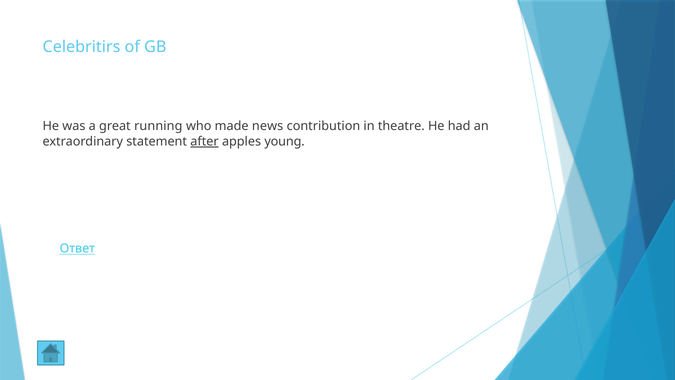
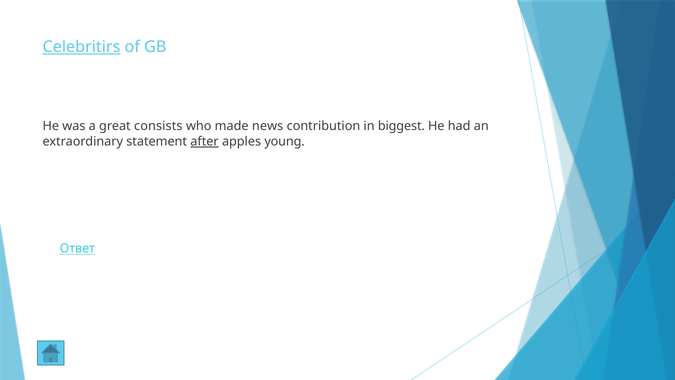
Celebritirs underline: none -> present
running: running -> consists
theatre: theatre -> biggest
